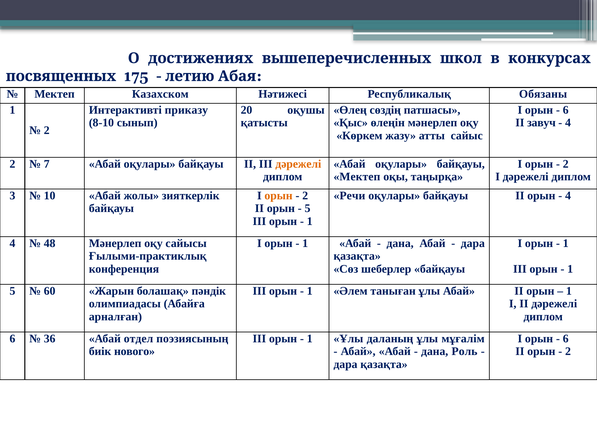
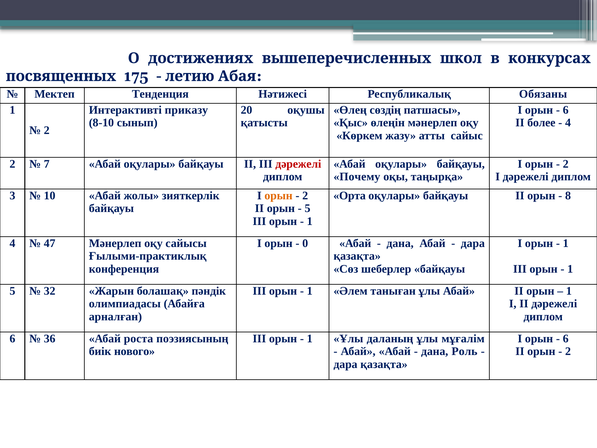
Казахском: Казахском -> Тенденция
завуч: завуч -> более
дәрежелі at (298, 164) colour: orange -> red
Мектеп at (357, 177): Мектеп -> Почему
Речи: Речи -> Орта
4 at (568, 196): 4 -> 8
48: 48 -> 47
1 at (305, 243): 1 -> 0
60: 60 -> 32
отдел: отдел -> роста
